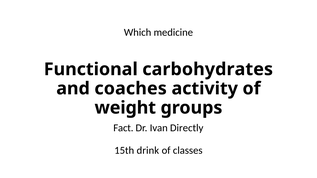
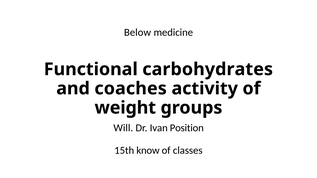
Which: Which -> Below
Fact: Fact -> Will
Directly: Directly -> Position
drink: drink -> know
